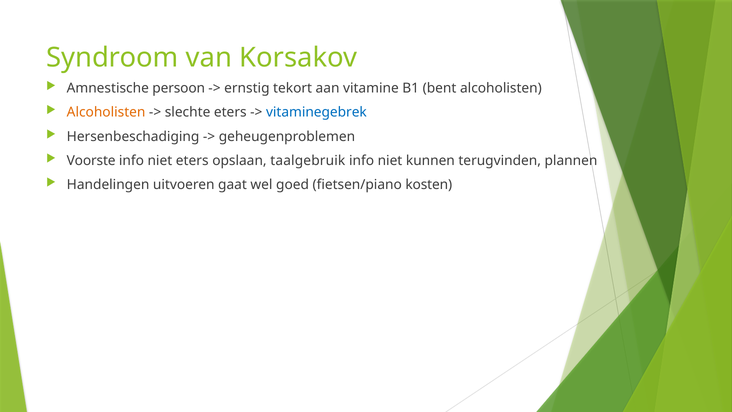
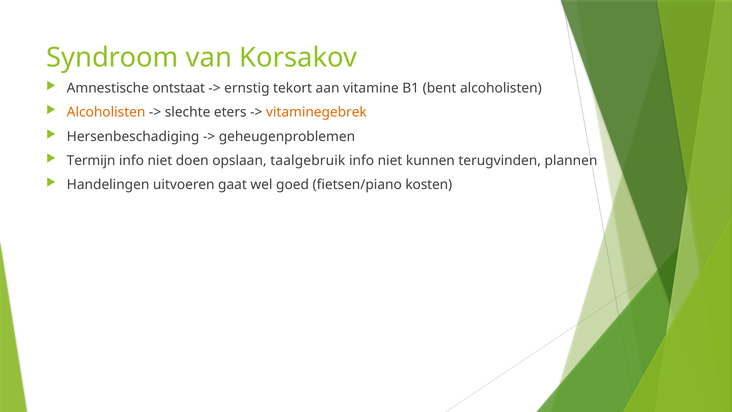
persoon: persoon -> ontstaat
vitaminegebrek colour: blue -> orange
Voorste: Voorste -> Termijn
niet eters: eters -> doen
